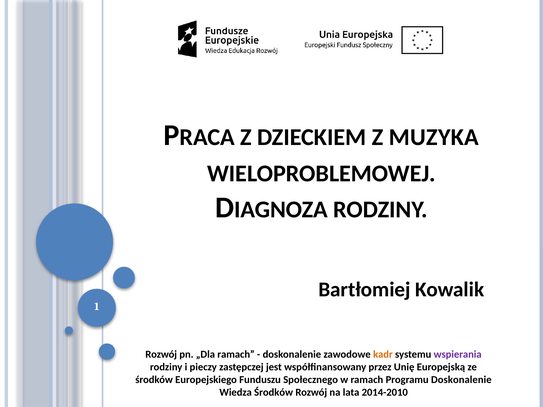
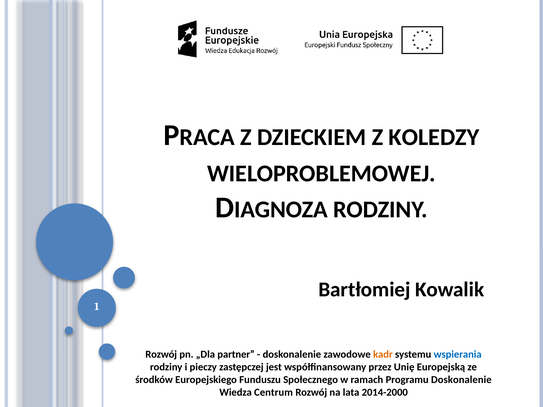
MUZYKA: MUZYKA -> KOLEDZY
„Dla ramach: ramach -> partner
wspierania colour: purple -> blue
Wiedza Środków: Środków -> Centrum
2014-2010: 2014-2010 -> 2014-2000
